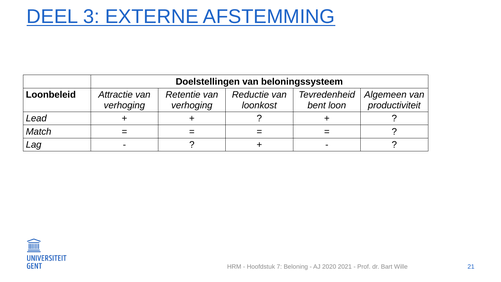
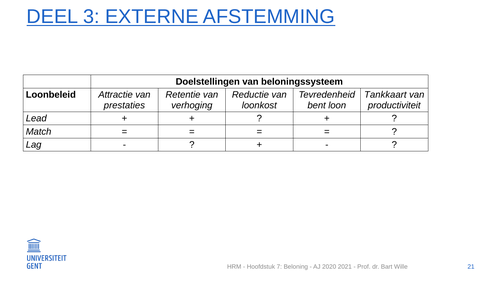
Algemeen: Algemeen -> Tankkaart
verhoging at (124, 105): verhoging -> prestaties
